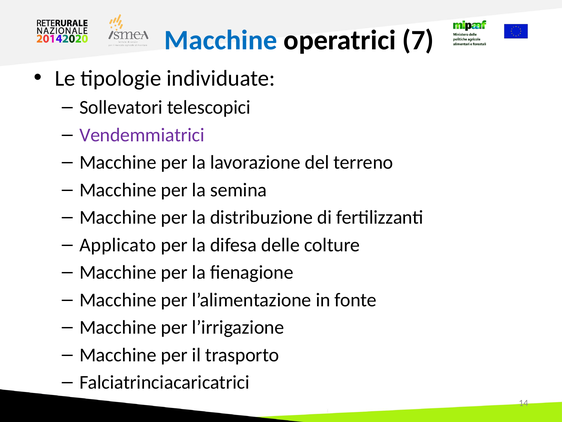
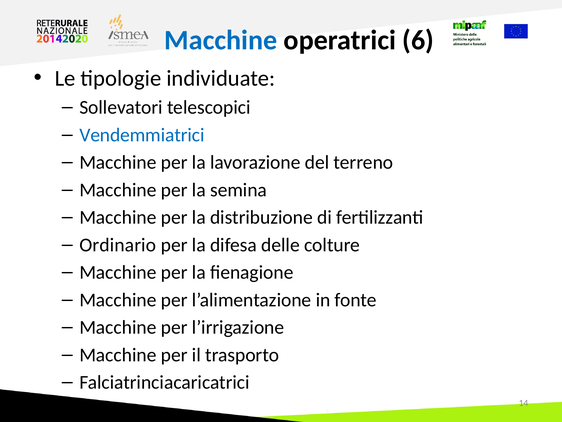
7: 7 -> 6
Vendemmiatrici colour: purple -> blue
Applicato: Applicato -> Ordinario
